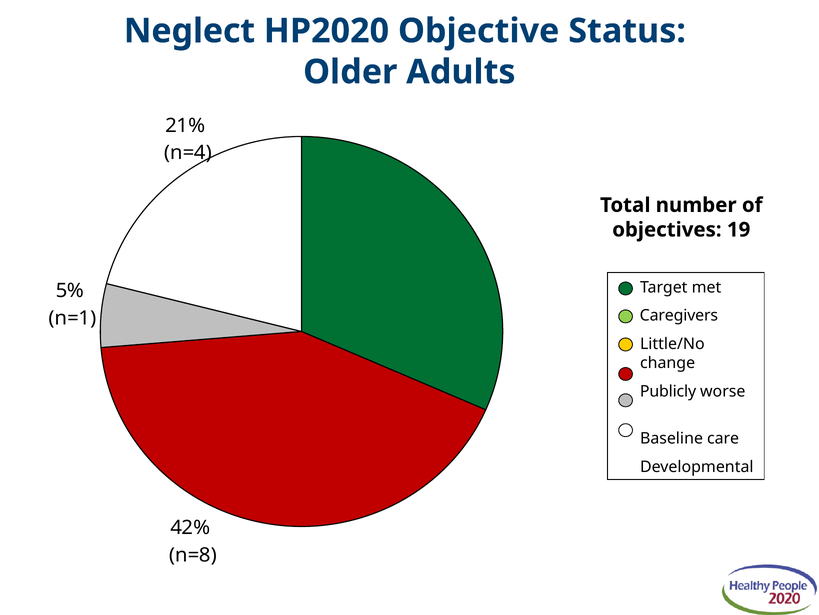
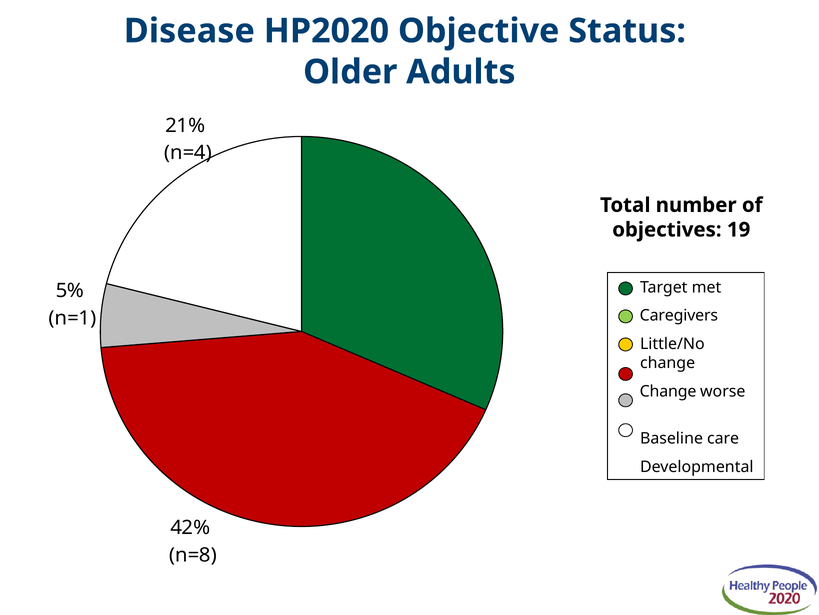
Neglect: Neglect -> Disease
Publicly at (668, 391): Publicly -> Change
